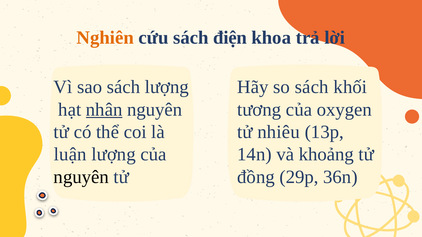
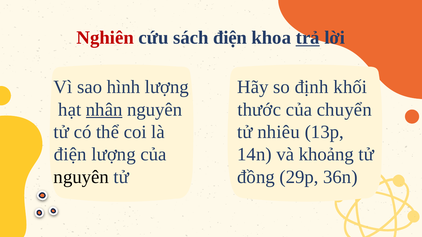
Nghiên colour: orange -> red
trả underline: none -> present
sao sách: sách -> hình
so sách: sách -> định
tương: tương -> thước
oxygen: oxygen -> chuyển
luận at (70, 155): luận -> điện
